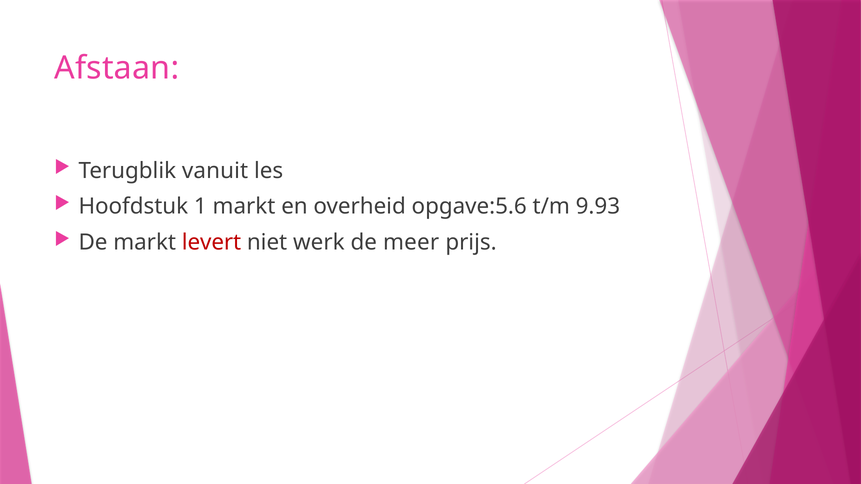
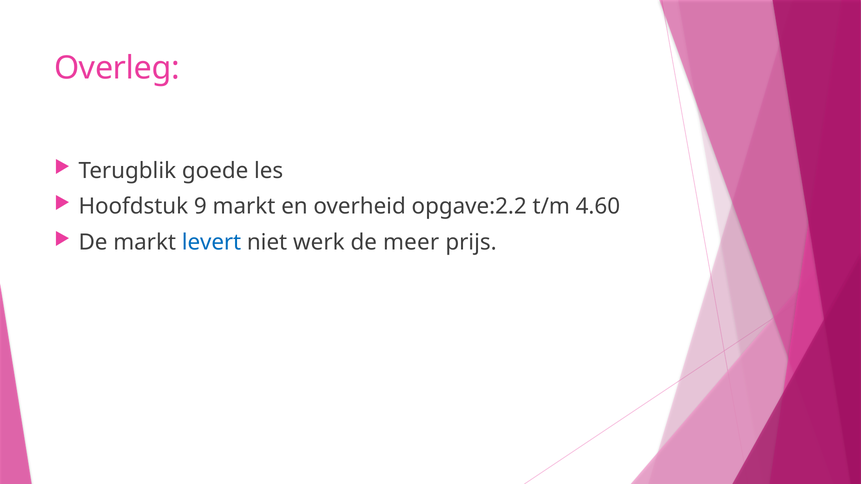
Afstaan: Afstaan -> Overleg
vanuit: vanuit -> goede
1: 1 -> 9
opgave:5.6: opgave:5.6 -> opgave:2.2
9.93: 9.93 -> 4.60
levert colour: red -> blue
